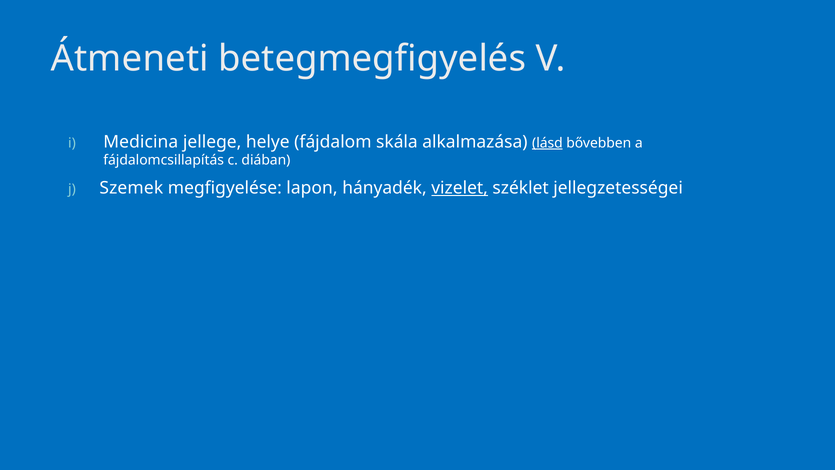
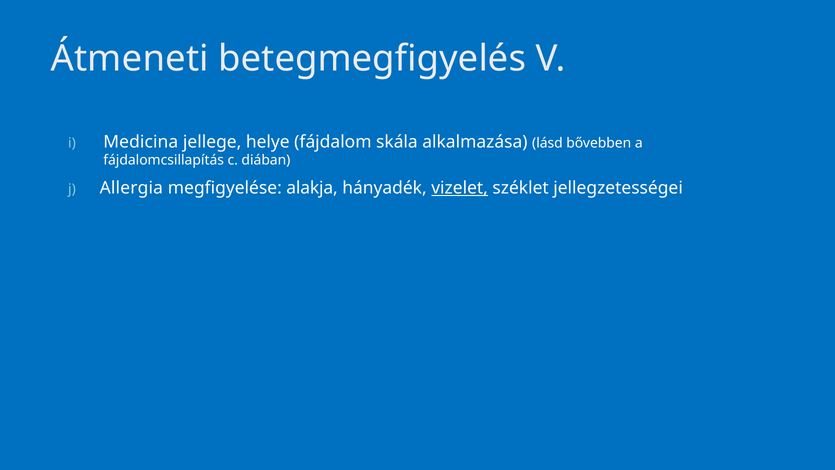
lásd underline: present -> none
Szemek: Szemek -> Allergia
lapon: lapon -> alakja
